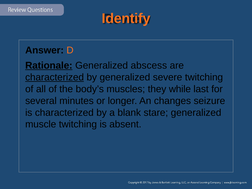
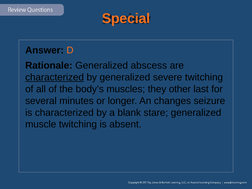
Identify: Identify -> Special
Rationale underline: present -> none
while: while -> other
